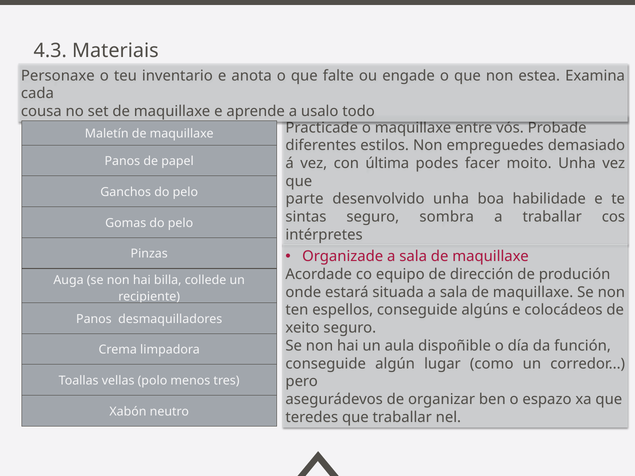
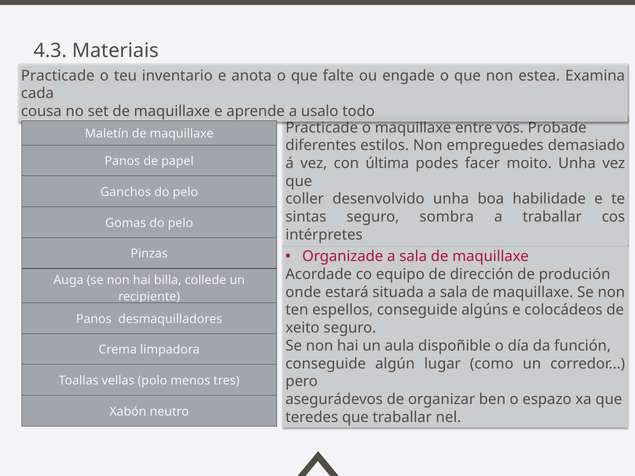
Personaxe at (58, 76): Personaxe -> Practicade
parte: parte -> coller
